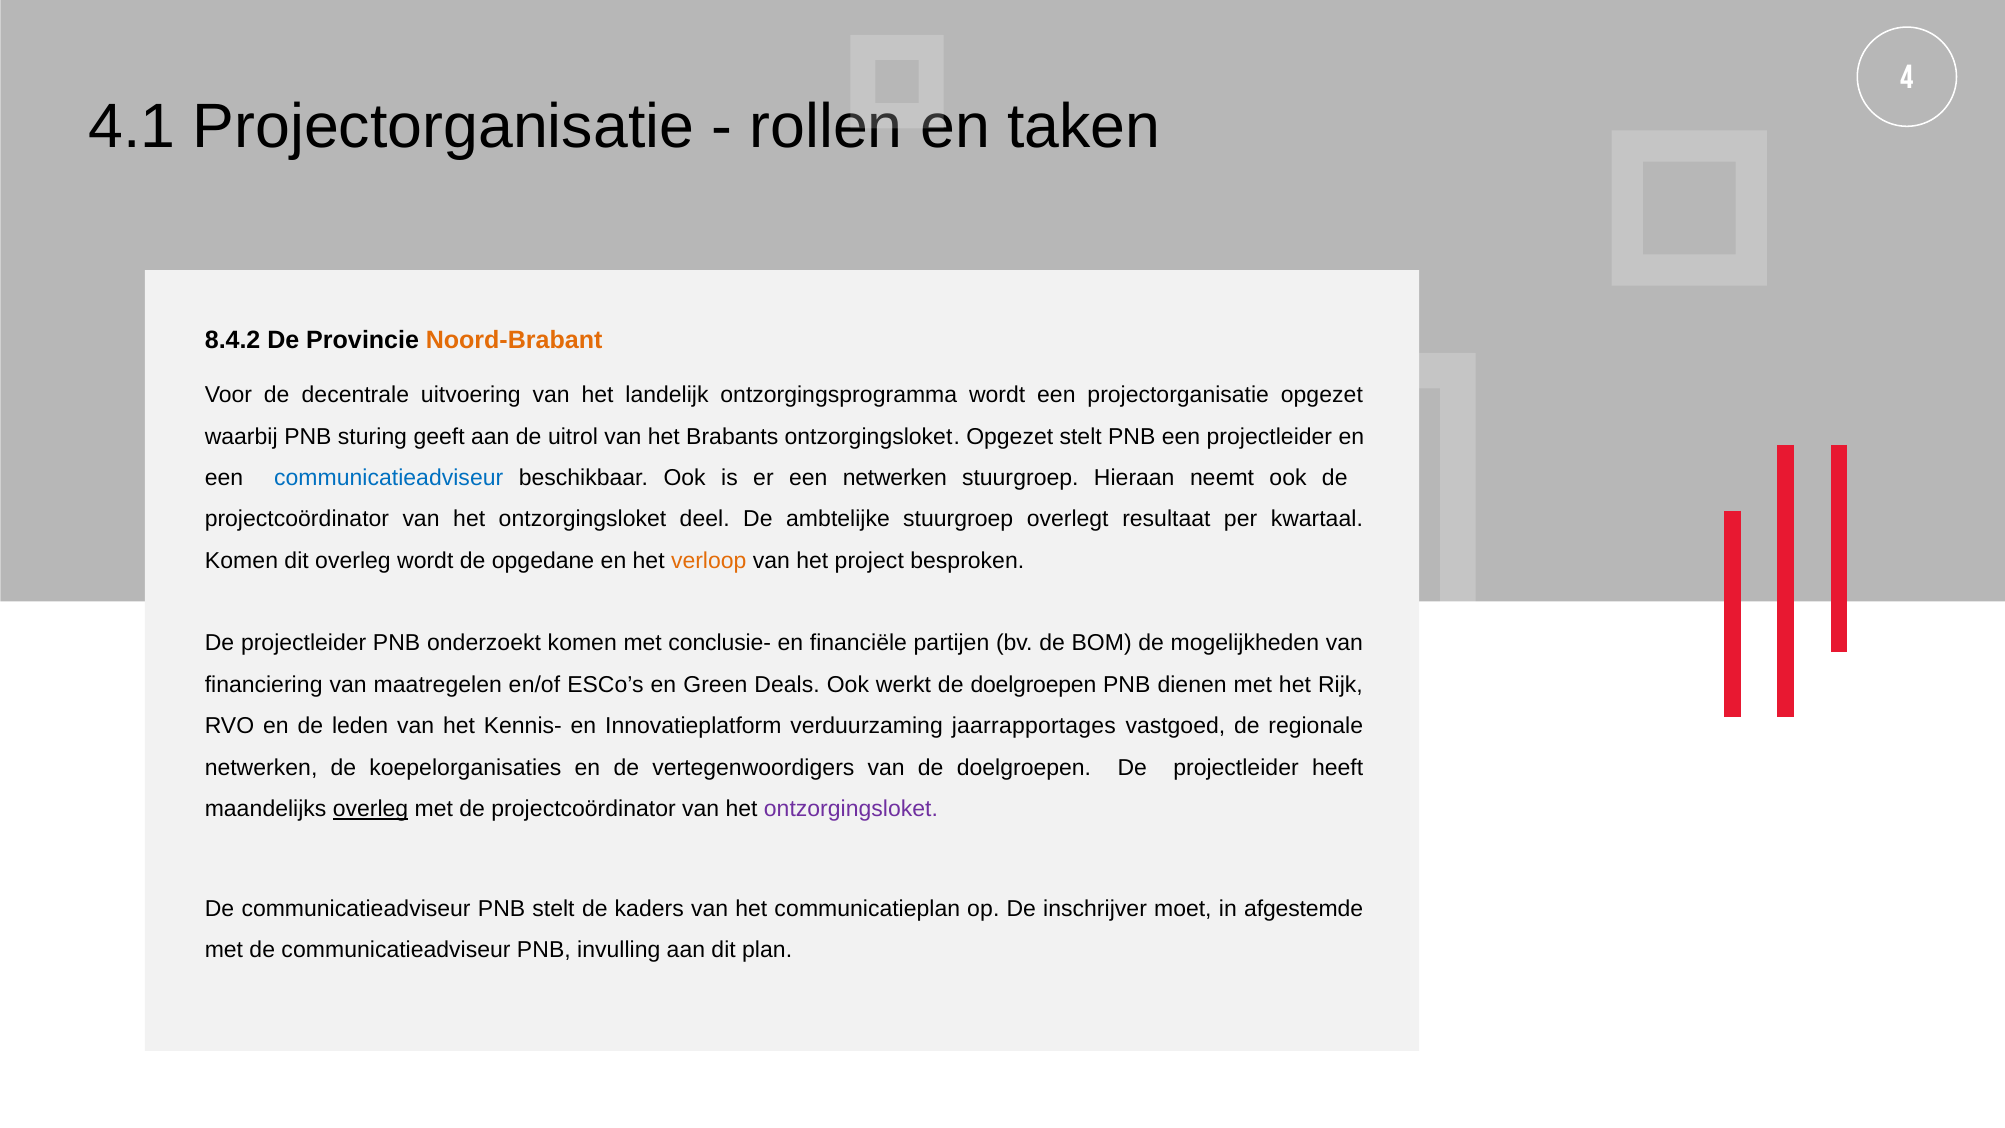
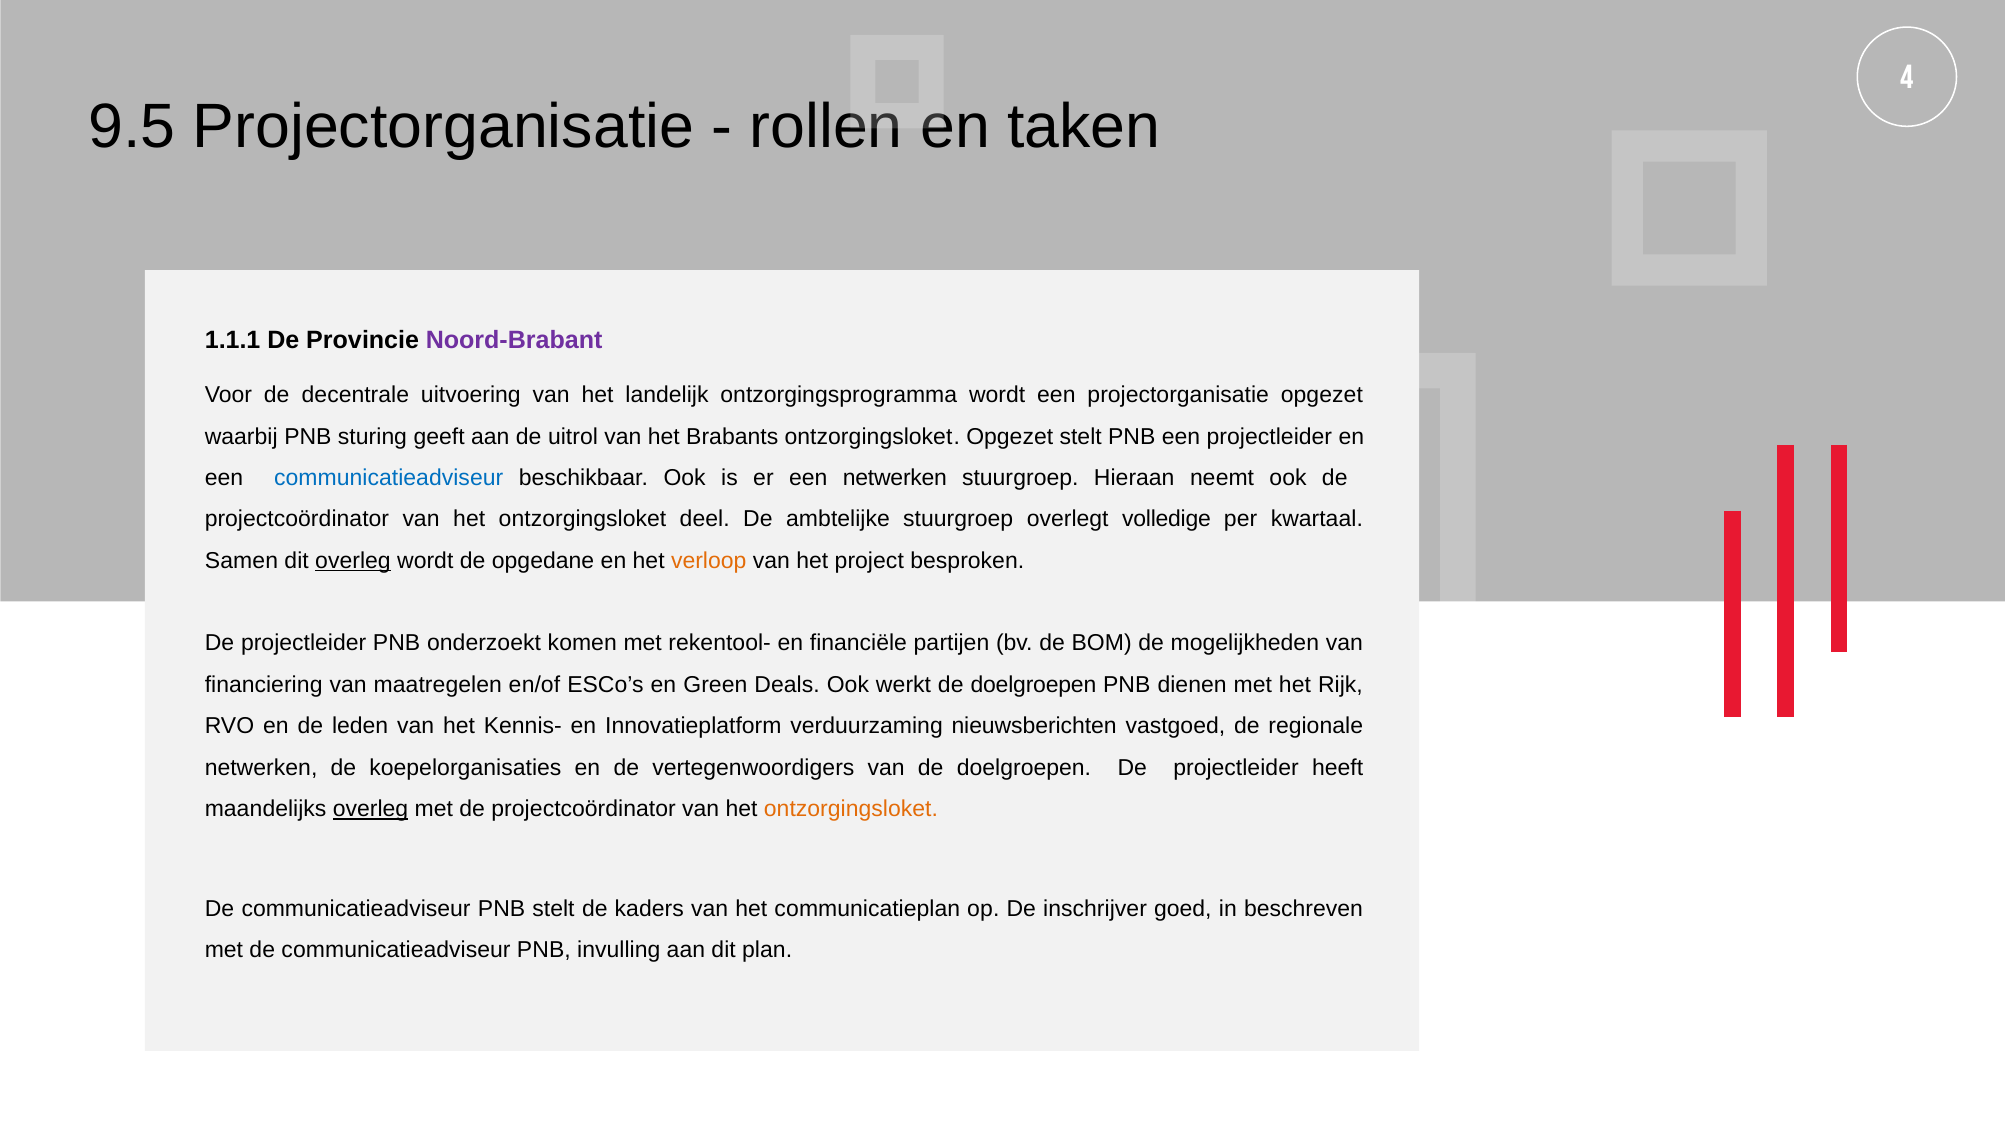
4.1: 4.1 -> 9.5
8.4.2: 8.4.2 -> 1.1.1
Noord-Brabant colour: orange -> purple
resultaat: resultaat -> volledige
Komen at (242, 561): Komen -> Samen
overleg at (353, 561) underline: none -> present
conclusie-: conclusie- -> rekentool-
jaarrapportages: jaarrapportages -> nieuwsberichten
ontzorgingsloket at (851, 809) colour: purple -> orange
moet: moet -> goed
afgestemde: afgestemde -> beschreven
